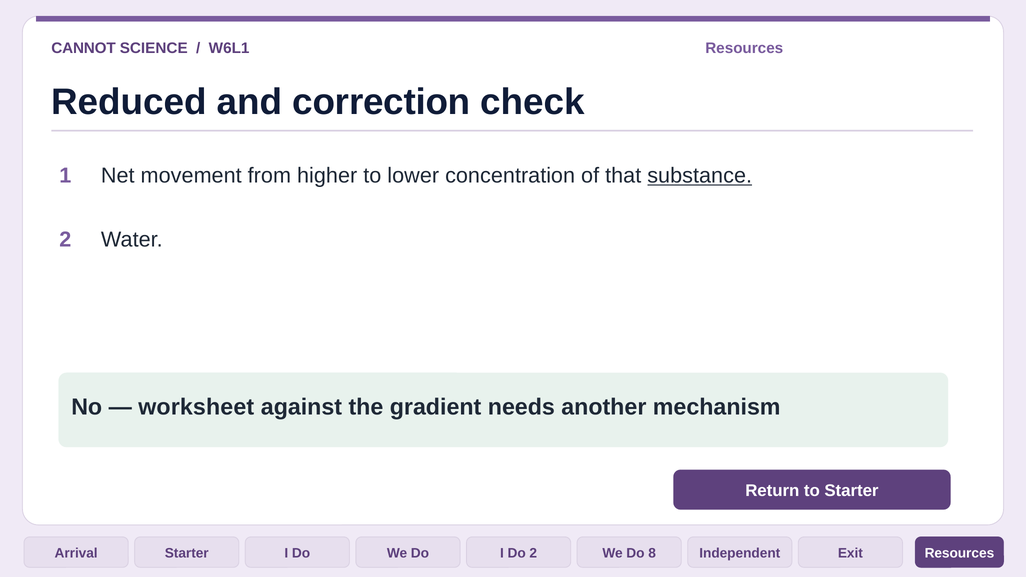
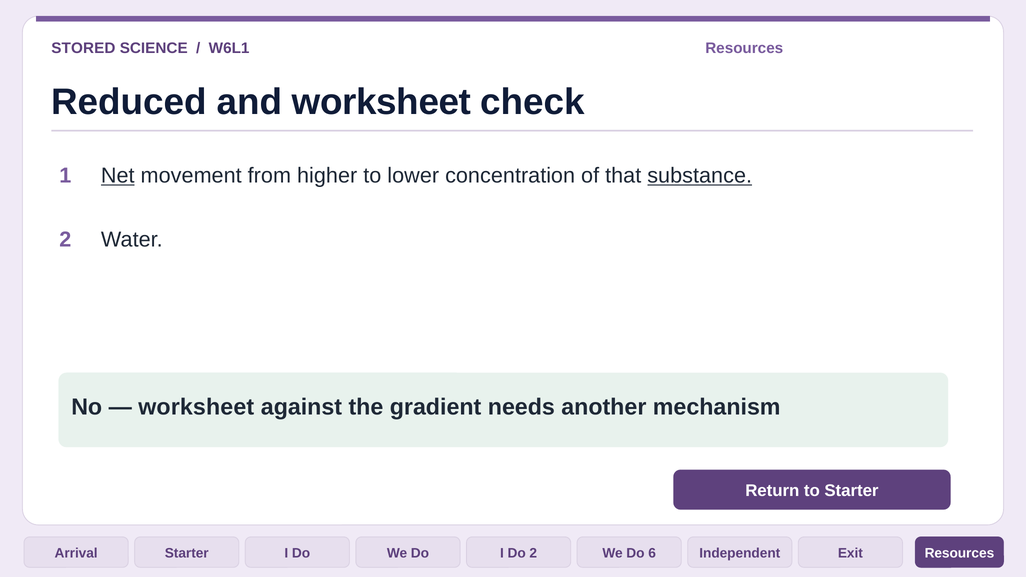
CANNOT: CANNOT -> STORED
and correction: correction -> worksheet
Net underline: none -> present
8: 8 -> 6
